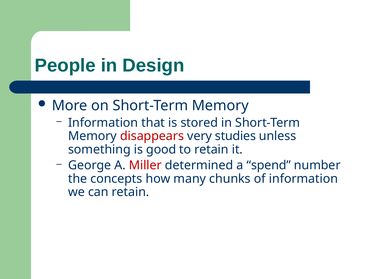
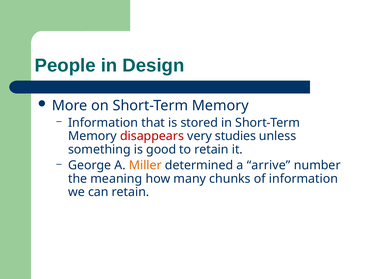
Miller colour: red -> orange
spend: spend -> arrive
concepts: concepts -> meaning
